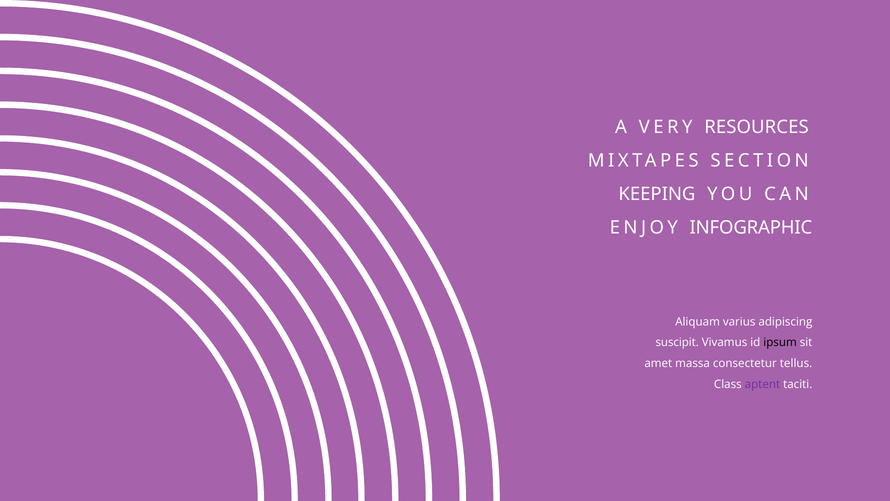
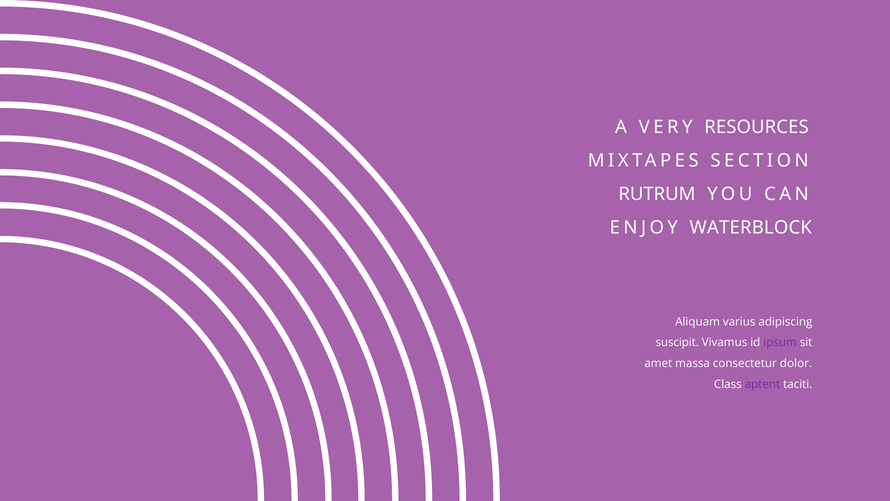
KEEPING: KEEPING -> RUTRUM
INFOGRAPHIC: INFOGRAPHIC -> WATERBLOCK
ipsum colour: black -> purple
tellus: tellus -> dolor
